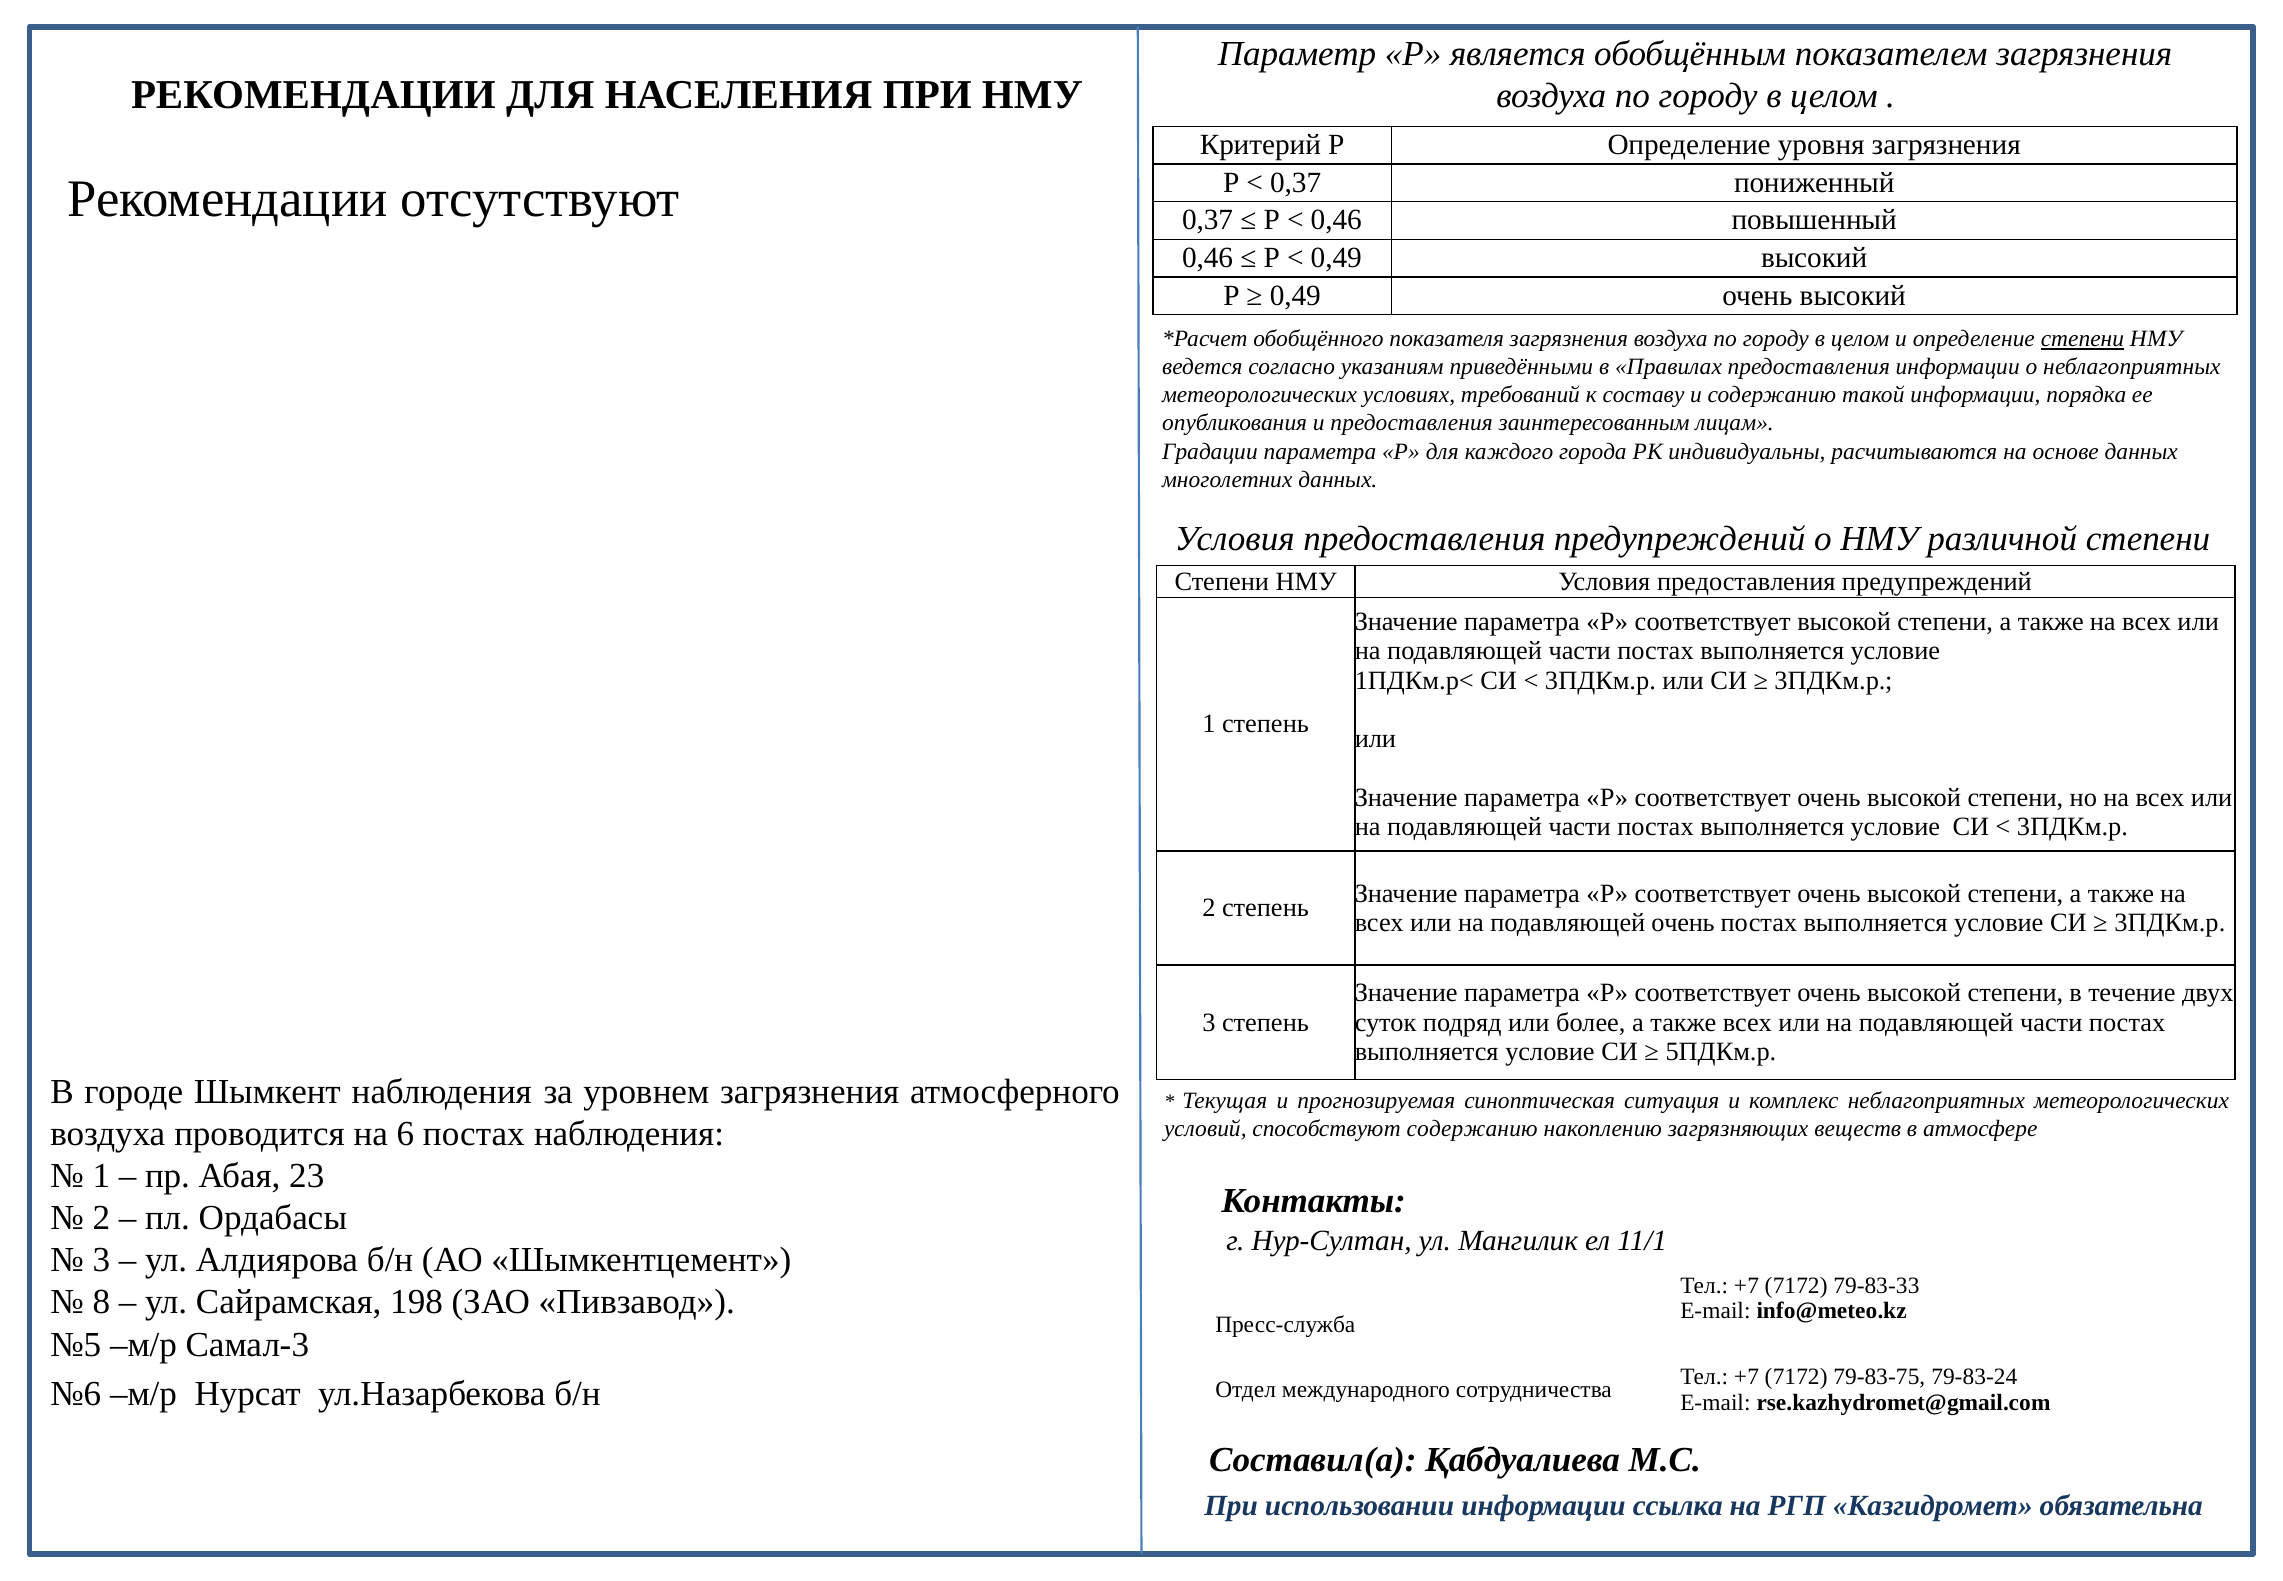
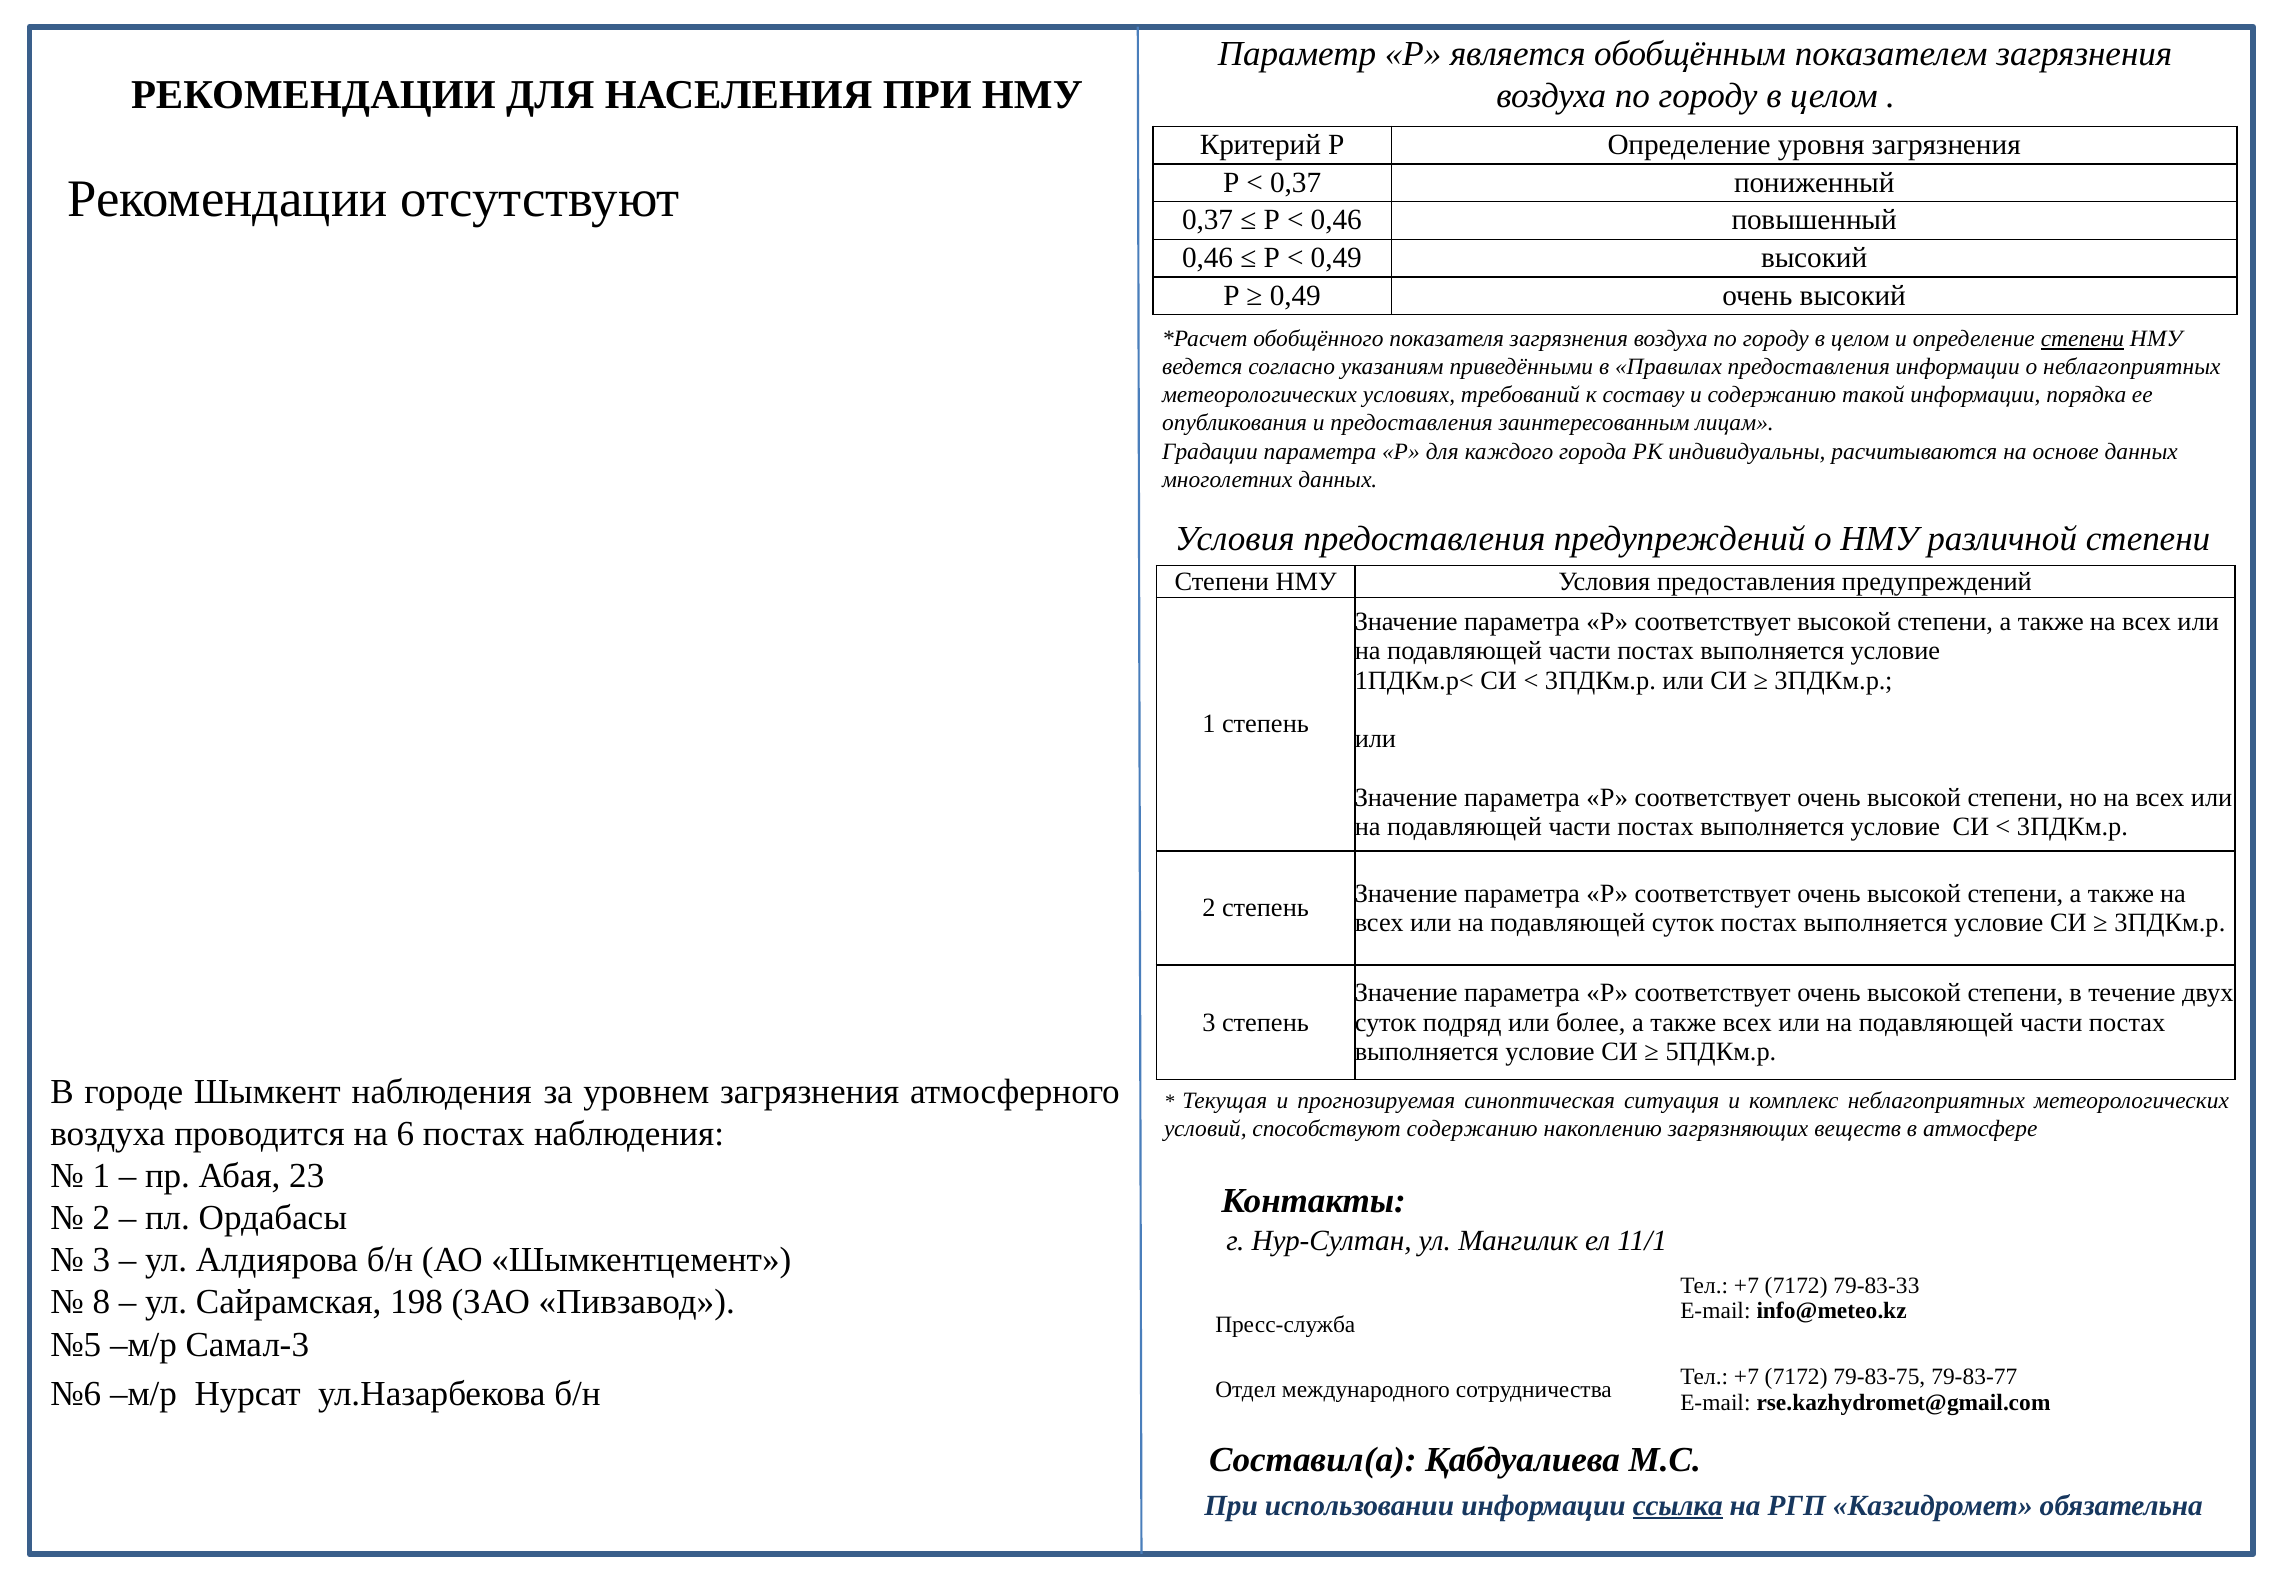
подавляющей очень: очень -> суток
79-83-24: 79-83-24 -> 79-83-77
ссылка underline: none -> present
